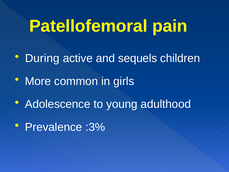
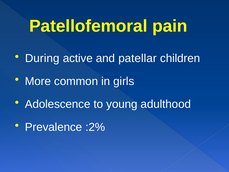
sequels: sequels -> patellar
:3%: :3% -> :2%
